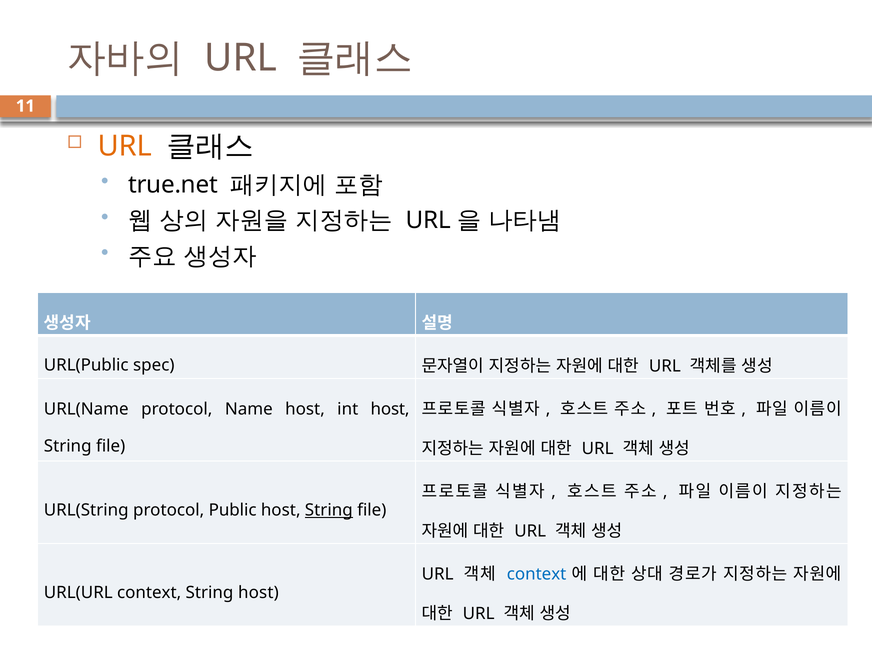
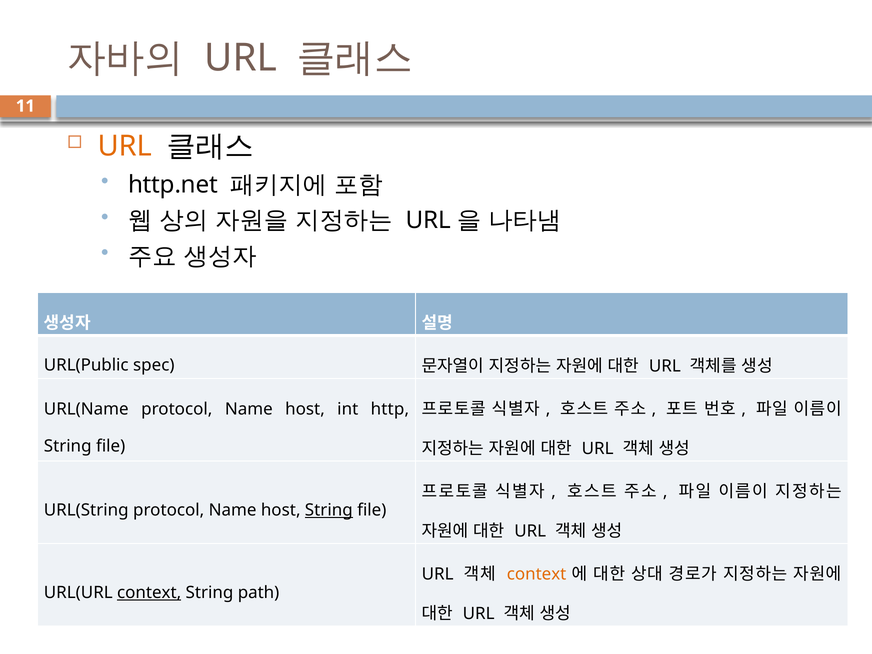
true.net: true.net -> http.net
int host: host -> http
URL(String protocol Public: Public -> Name
context at (537, 574) colour: blue -> orange
context at (149, 593) underline: none -> present
String host: host -> path
